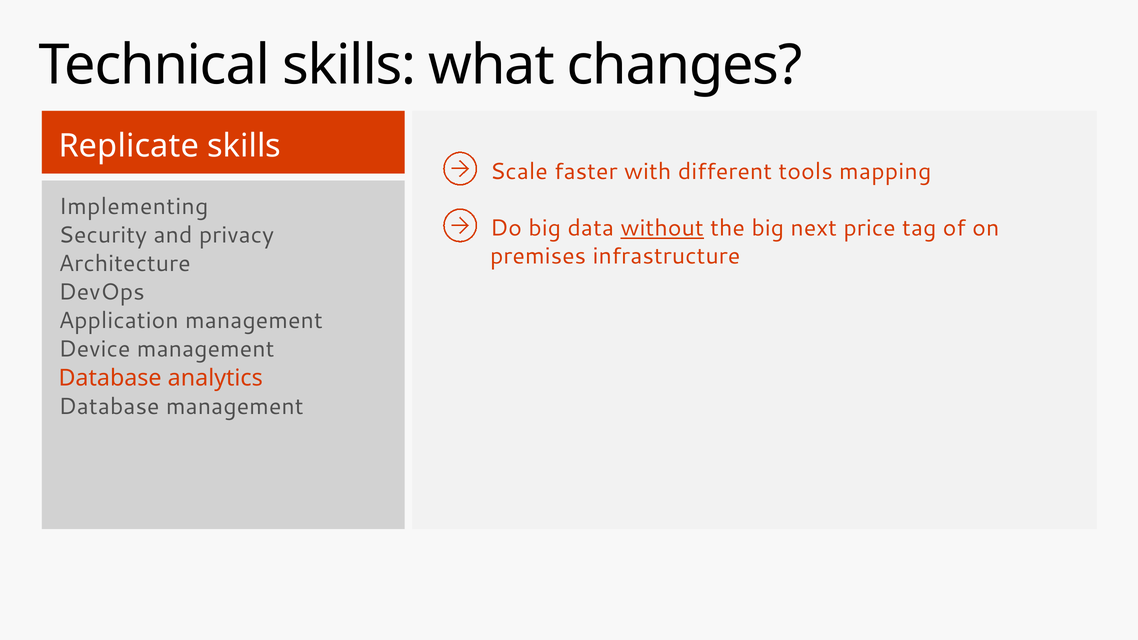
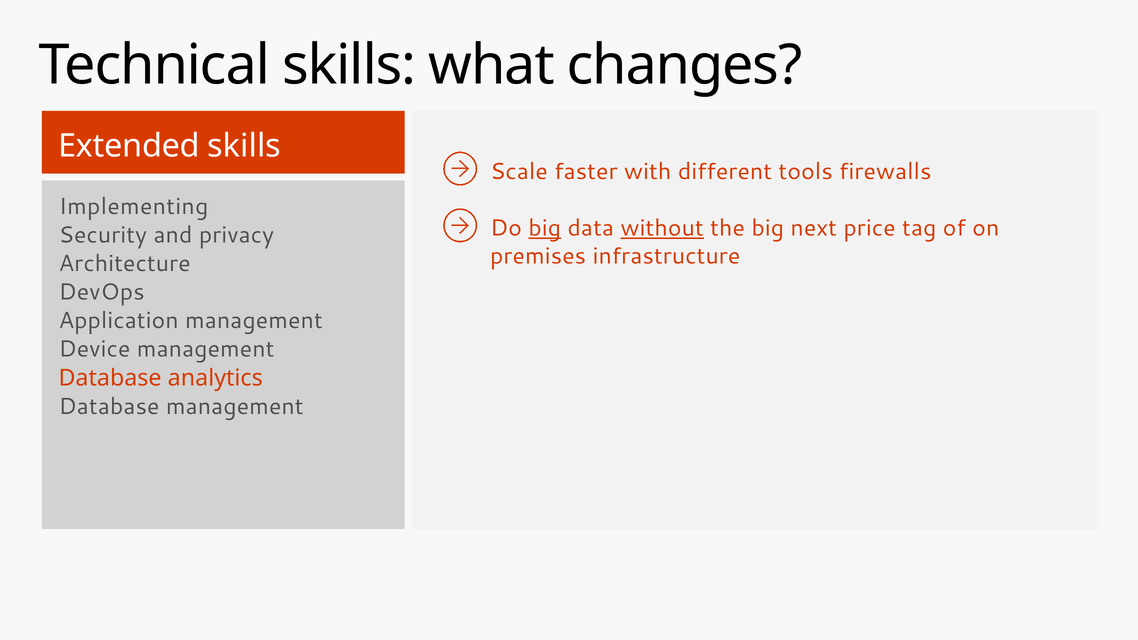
Replicate: Replicate -> Extended
mapping: mapping -> firewalls
big at (545, 228) underline: none -> present
